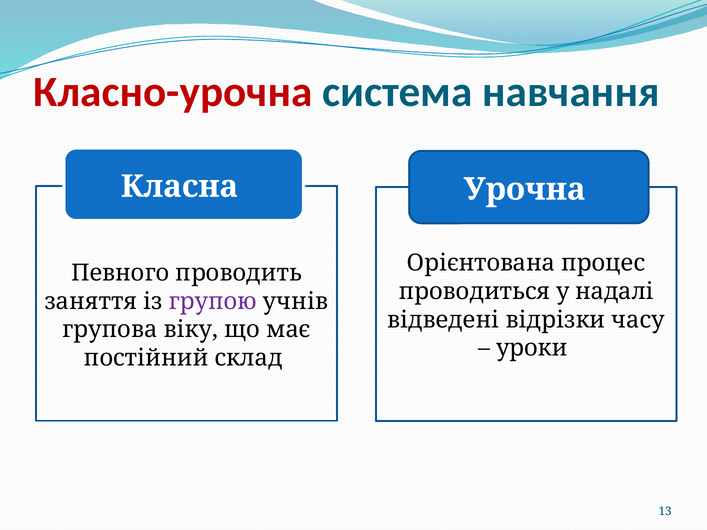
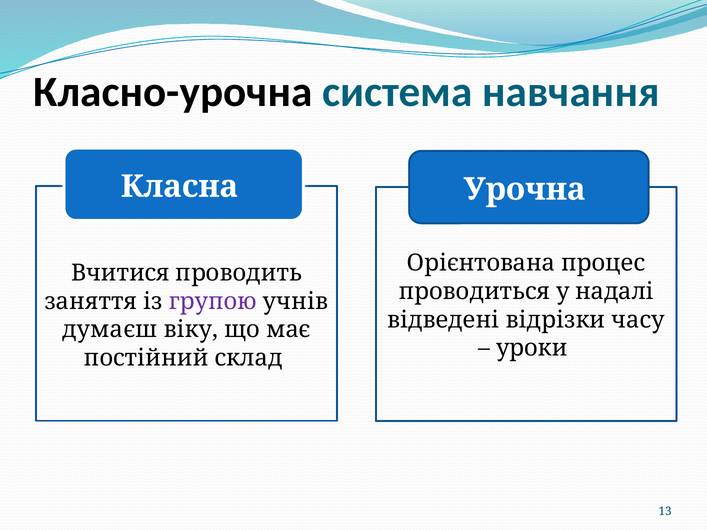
Класно-урочна colour: red -> black
Певного: Певного -> Вчитися
групова: групова -> думаєш
